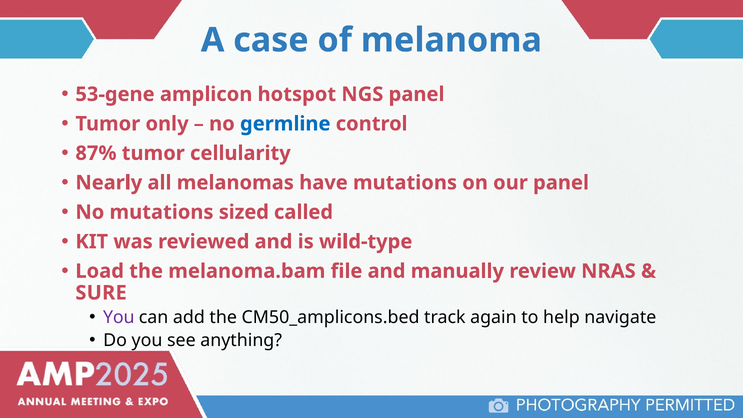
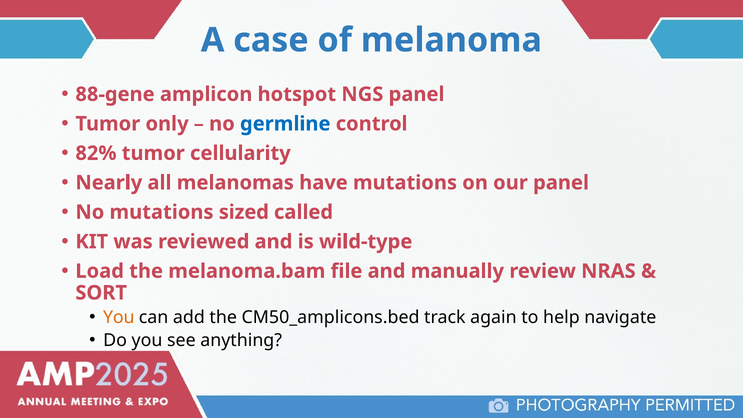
53-gene: 53-gene -> 88-gene
87%: 87% -> 82%
SURE: SURE -> SORT
You at (119, 317) colour: purple -> orange
